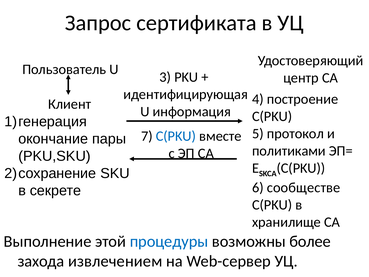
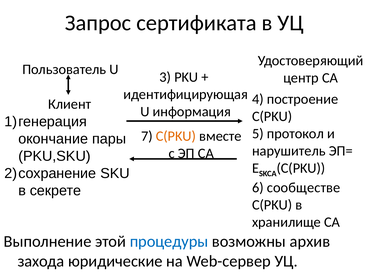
C(PKU at (176, 136) colour: blue -> orange
политиками: политиками -> нарушитель
более: более -> архив
извлечением: извлечением -> юридические
